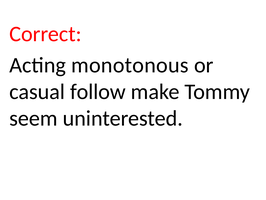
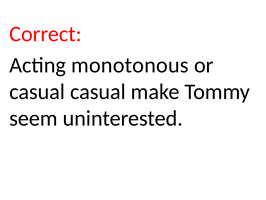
casual follow: follow -> casual
